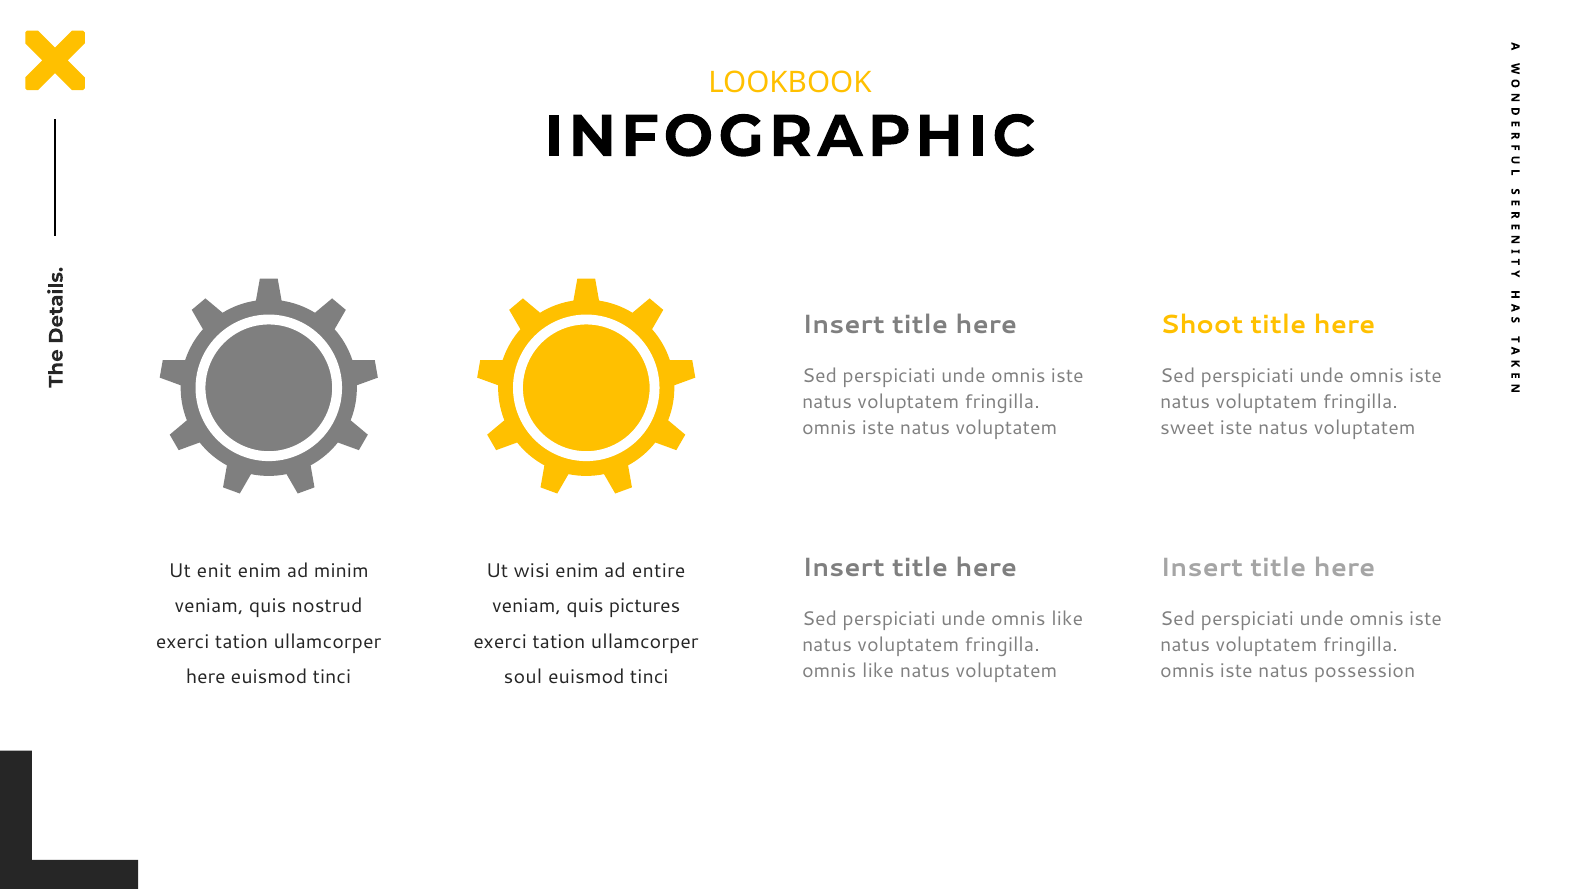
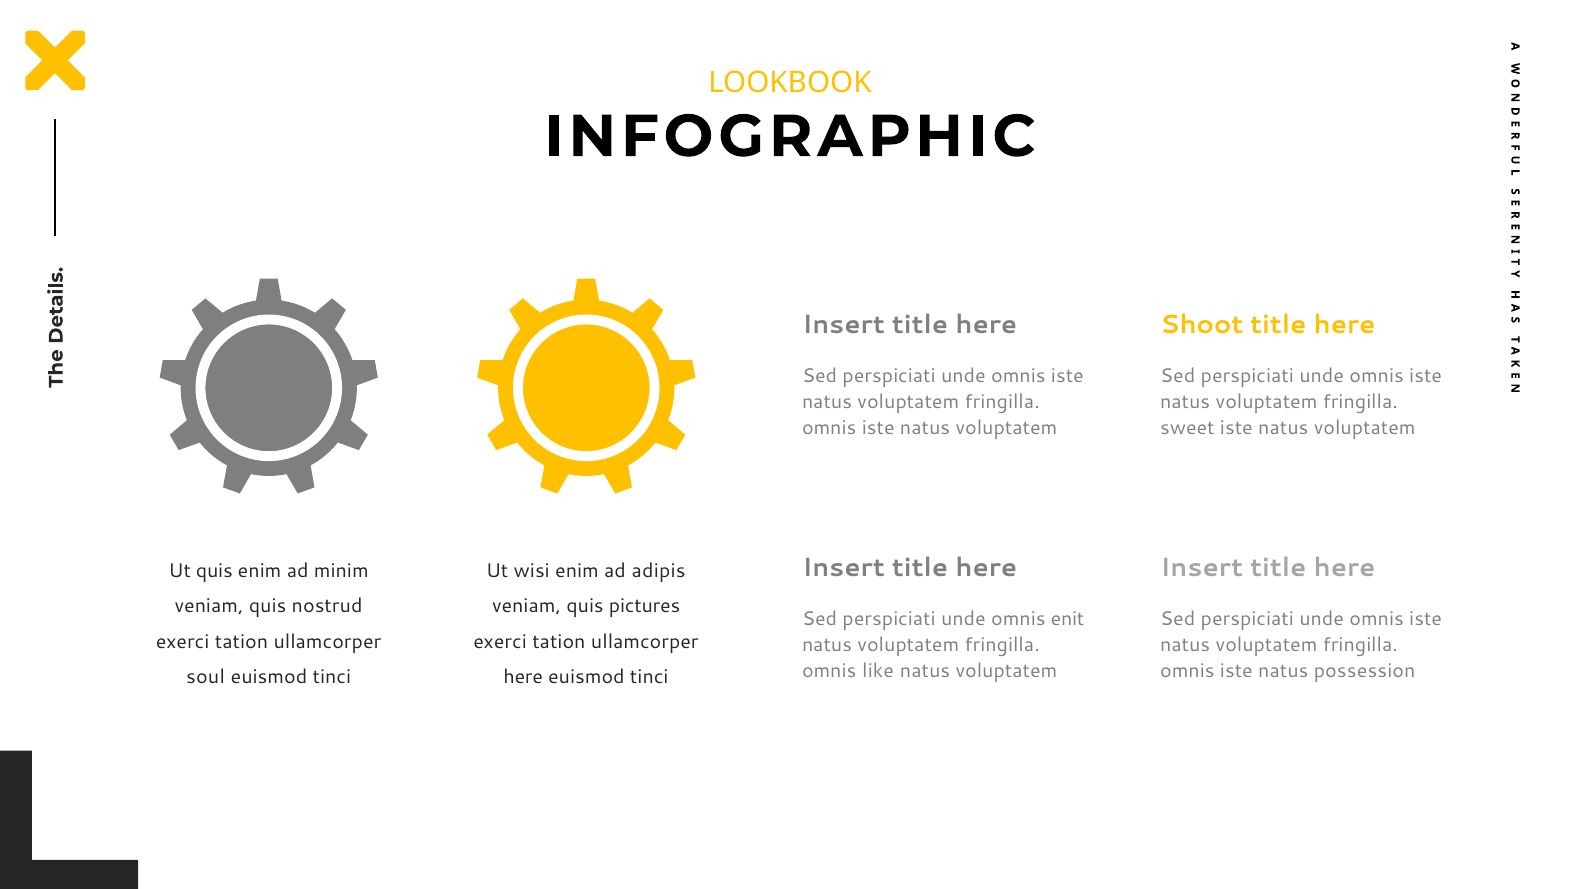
Ut enit: enit -> quis
entire: entire -> adipis
unde omnis like: like -> enit
here at (206, 677): here -> soul
soul at (523, 677): soul -> here
